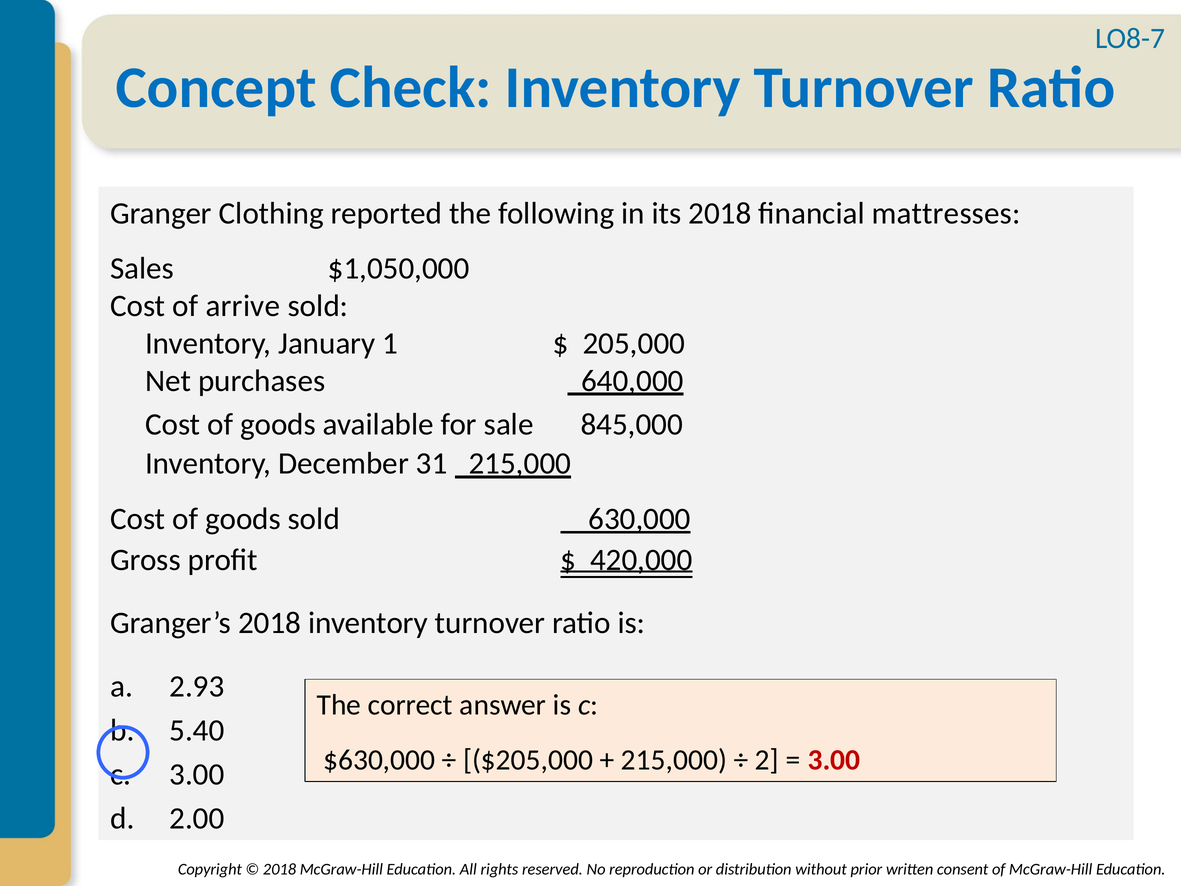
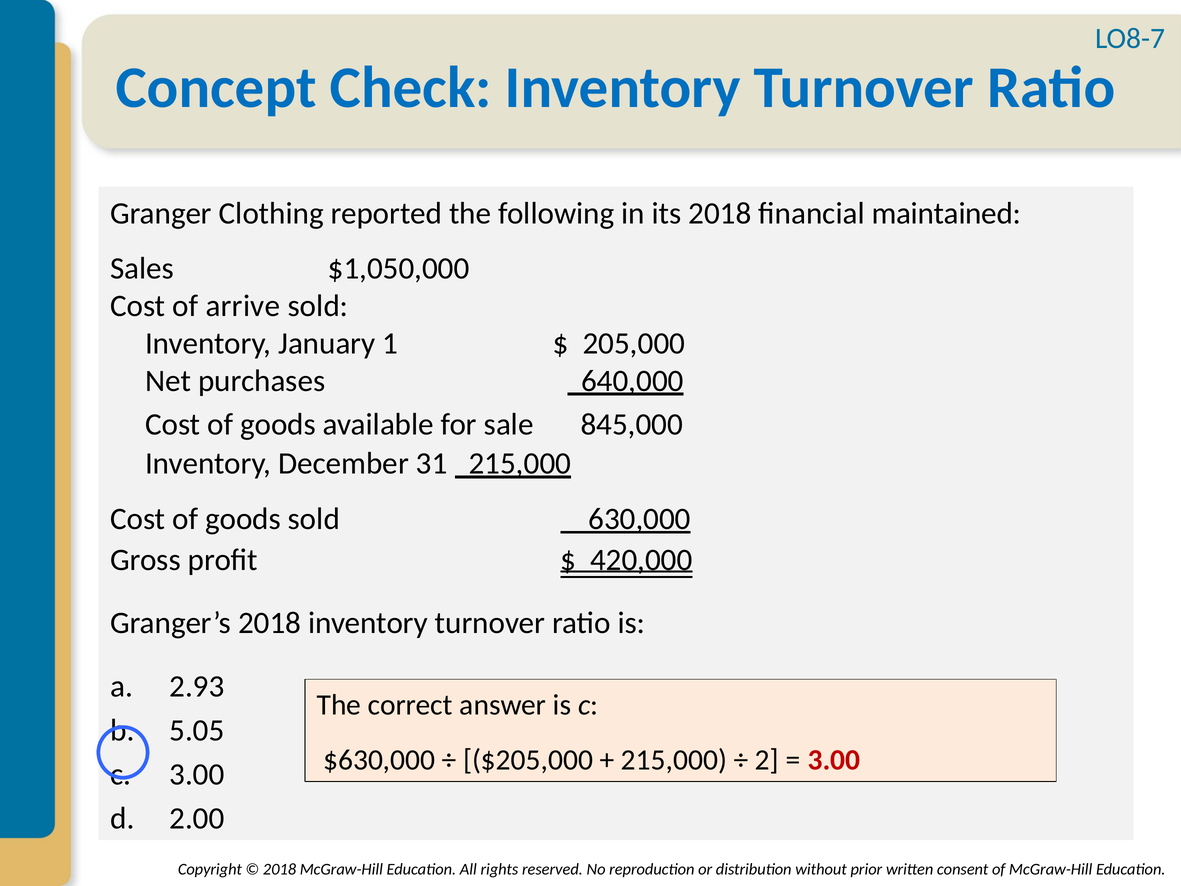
mattresses: mattresses -> maintained
5.40: 5.40 -> 5.05
